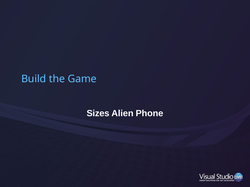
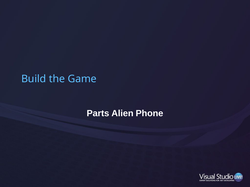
Sizes: Sizes -> Parts
